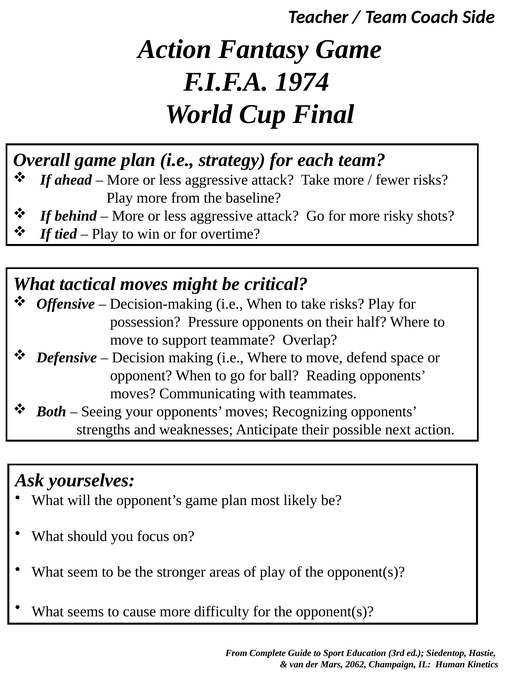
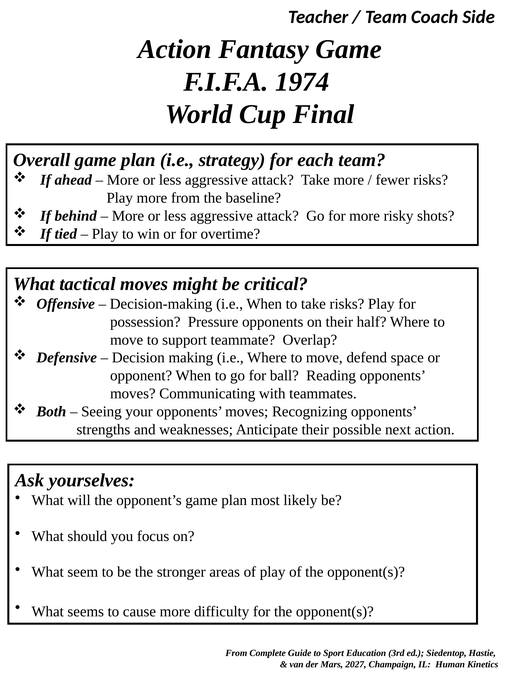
2062: 2062 -> 2027
